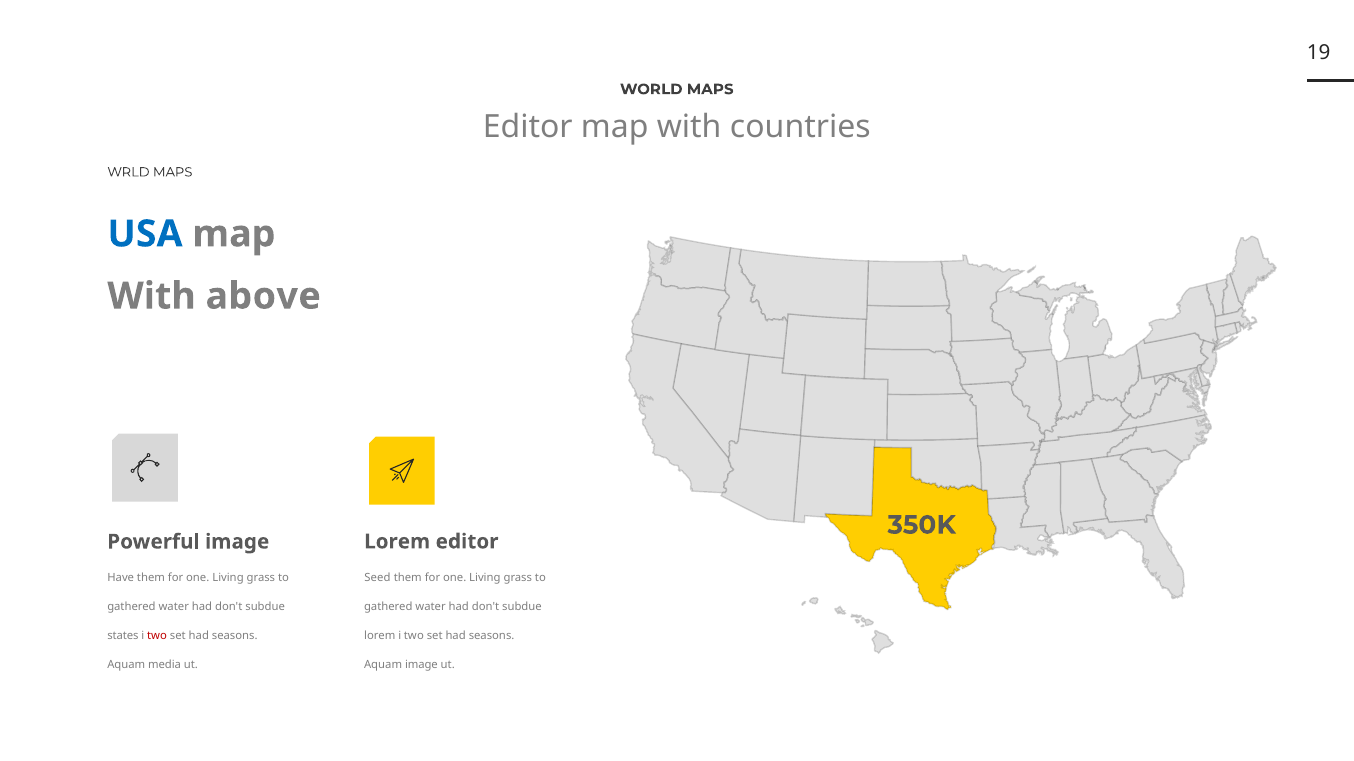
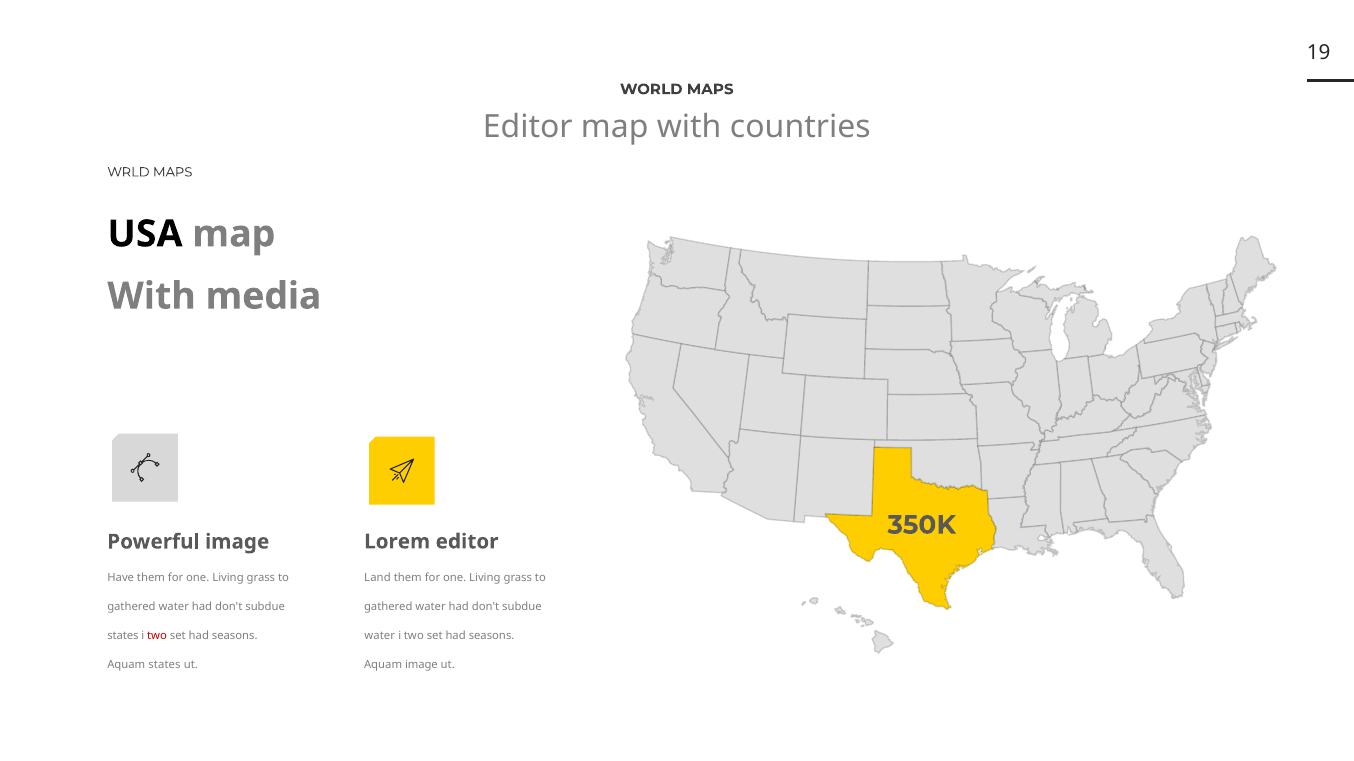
USA colour: blue -> black
above: above -> media
Seed: Seed -> Land
lorem at (380, 636): lorem -> water
Aquam media: media -> states
